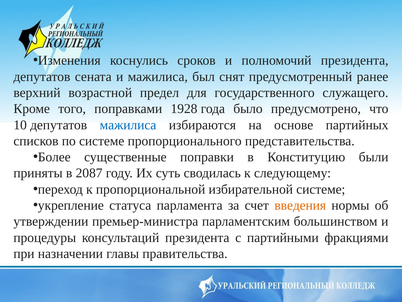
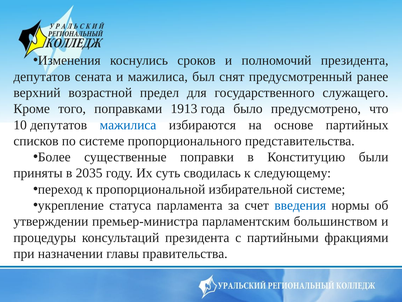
1928: 1928 -> 1913
2087: 2087 -> 2035
введения colour: orange -> blue
